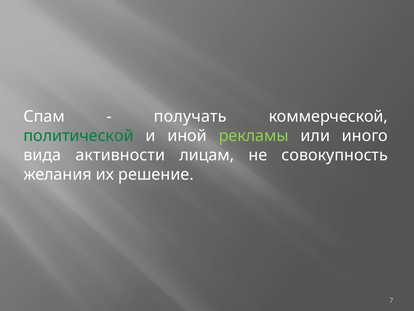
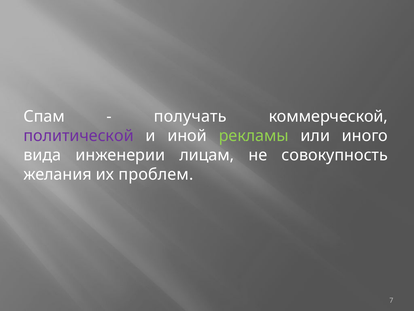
политической colour: green -> purple
активности: активности -> инженерии
решение: решение -> проблем
